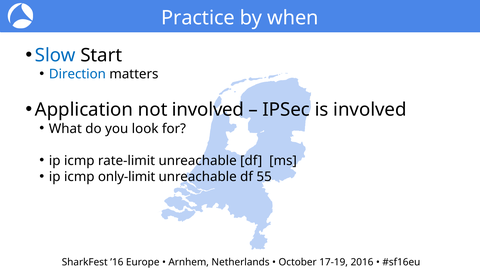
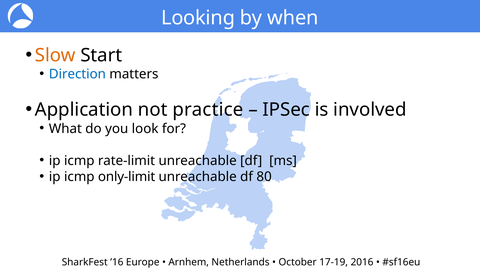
Practice: Practice -> Looking
Slow colour: blue -> orange
not involved: involved -> practice
55: 55 -> 80
